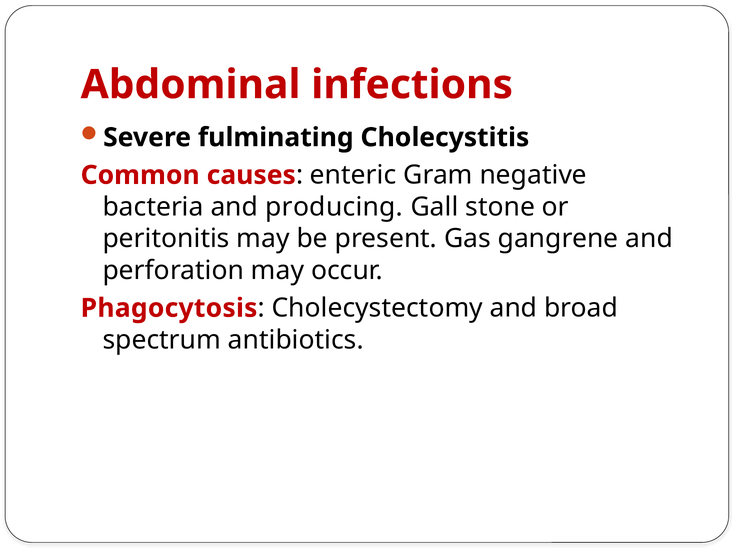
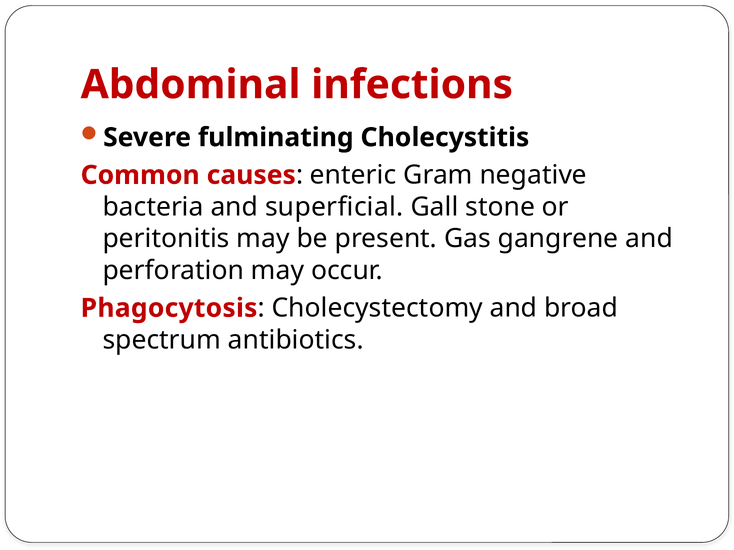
producing: producing -> superficial
